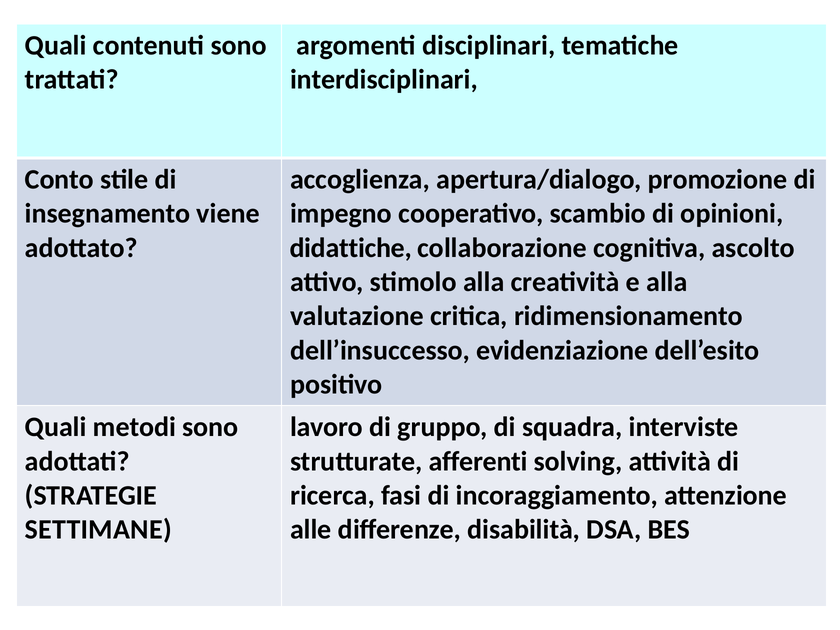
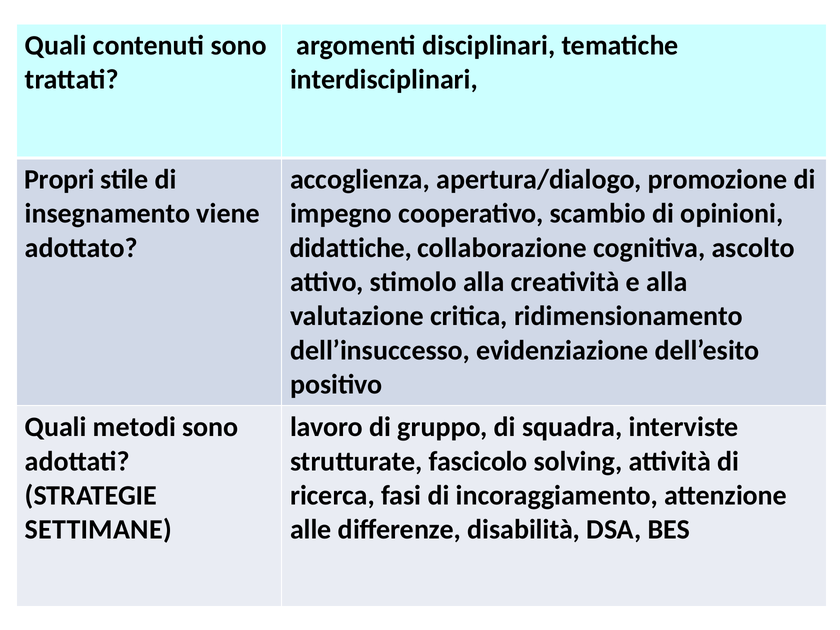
Conto: Conto -> Propri
afferenti: afferenti -> fascicolo
